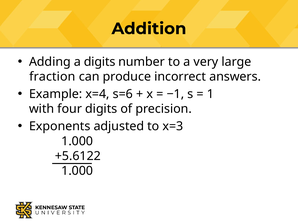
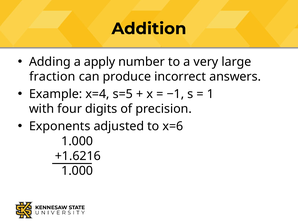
a digits: digits -> apply
s=6: s=6 -> s=5
x=3: x=3 -> x=6
+5.6122: +5.6122 -> +1.6216
